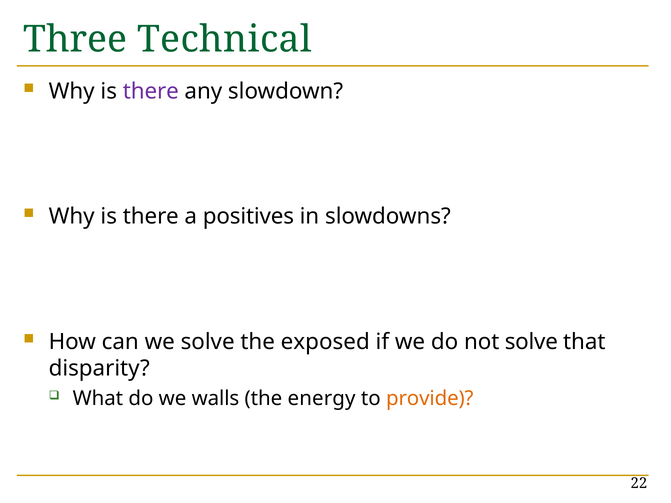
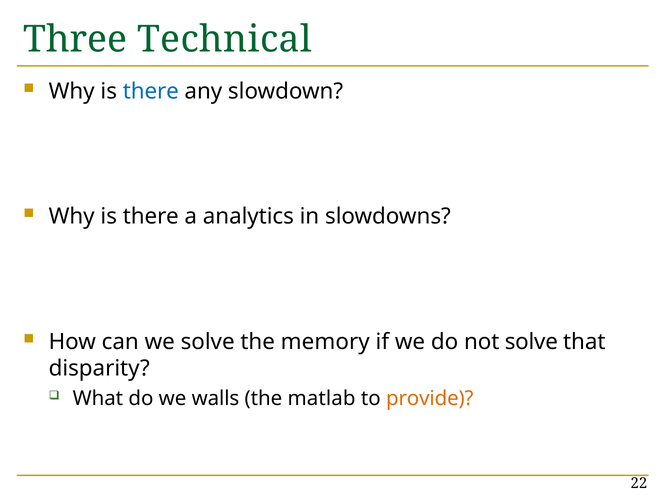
there at (151, 91) colour: purple -> blue
positives: positives -> analytics
exposed: exposed -> memory
energy: energy -> matlab
